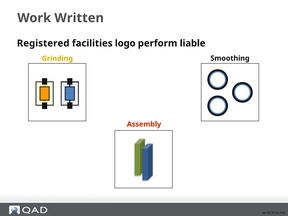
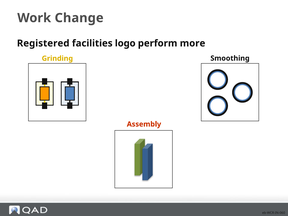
Written: Written -> Change
liable: liable -> more
